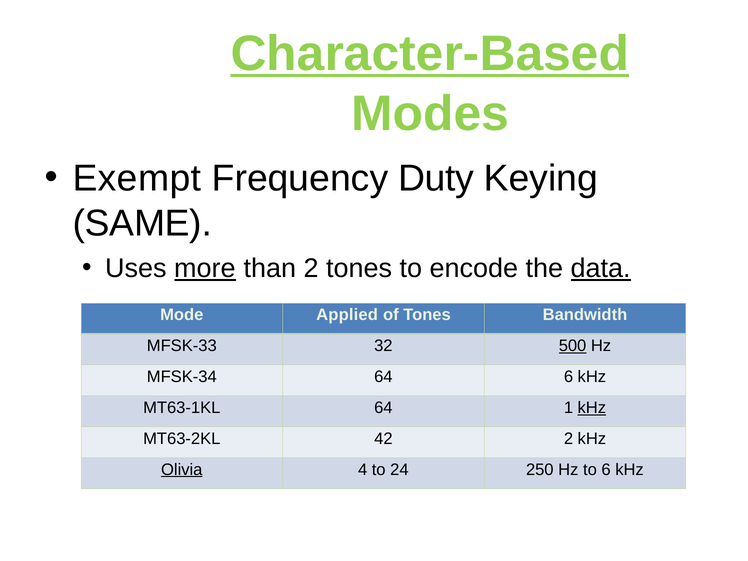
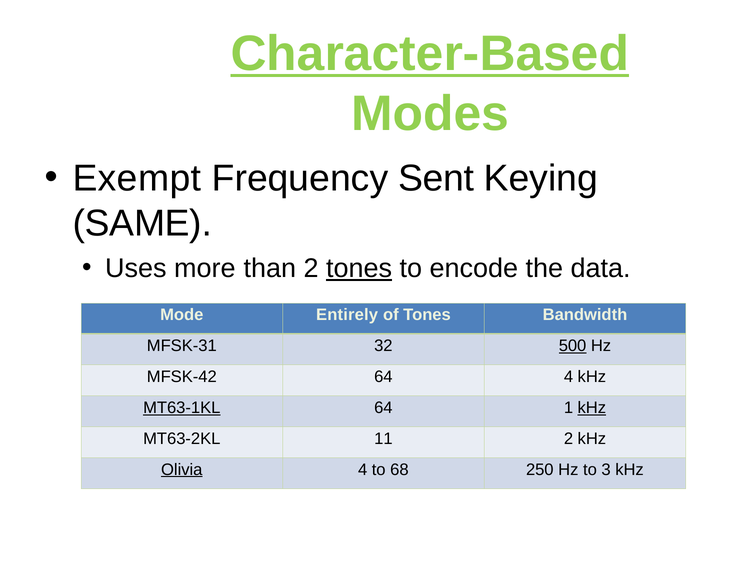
Duty: Duty -> Sent
more underline: present -> none
tones at (359, 268) underline: none -> present
data underline: present -> none
Applied: Applied -> Entirely
MFSK-33: MFSK-33 -> MFSK-31
MFSK-34: MFSK-34 -> MFSK-42
64 6: 6 -> 4
MT63-1KL underline: none -> present
42: 42 -> 11
24: 24 -> 68
to 6: 6 -> 3
